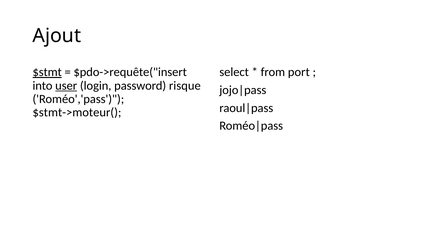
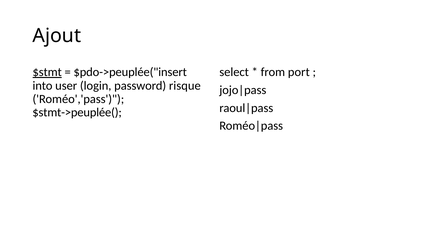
$pdo->requête("insert: $pdo->requête("insert -> $pdo->peuplée("insert
user underline: present -> none
$stmt->moteur(: $stmt->moteur( -> $stmt->peuplée(
